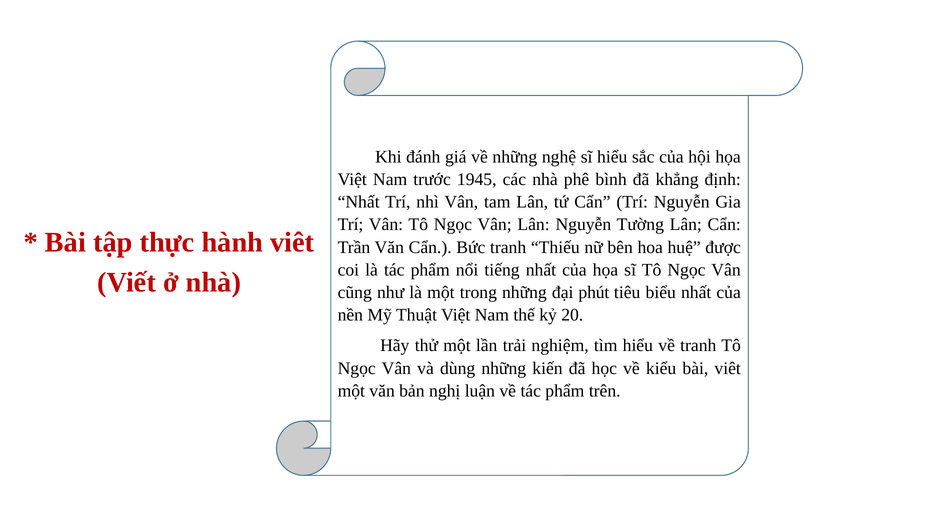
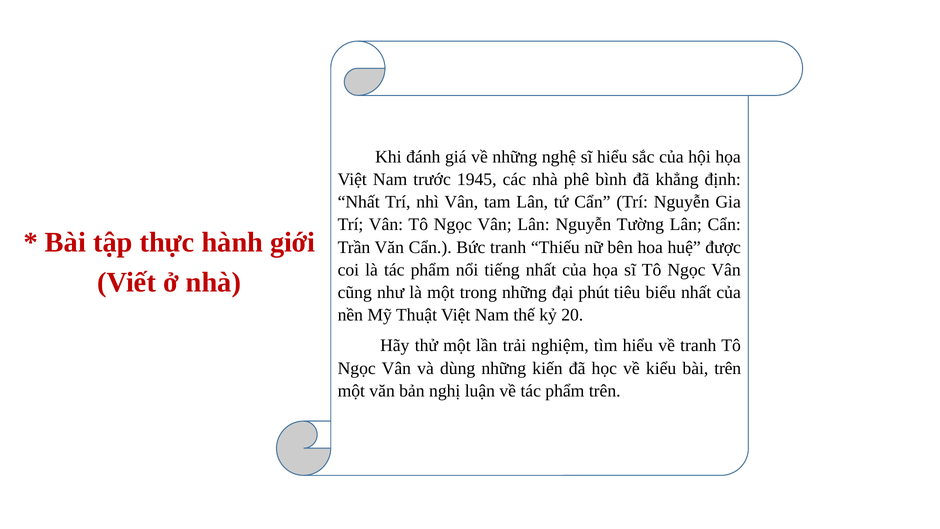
hành viêt: viêt -> giới
bài viêt: viêt -> trên
